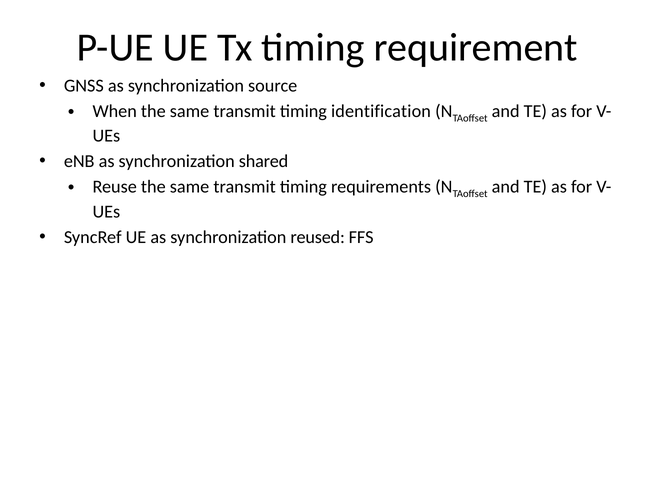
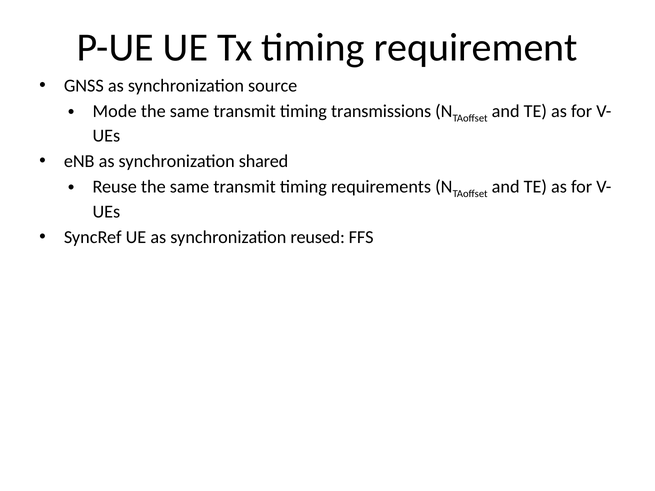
When: When -> Mode
identification: identification -> transmissions
